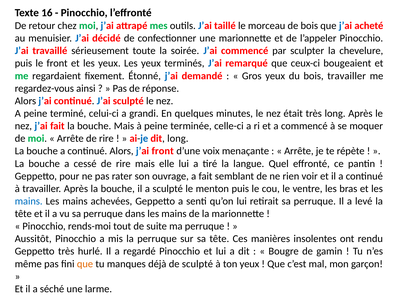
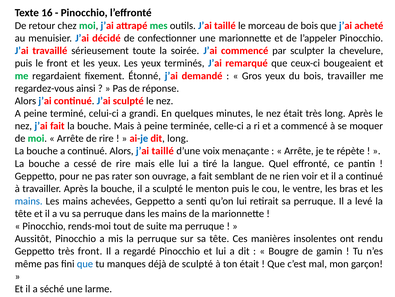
Alors j’ai front: front -> taillé
très hurlé: hurlé -> front
que at (85, 263) colour: orange -> blue
ton yeux: yeux -> était
